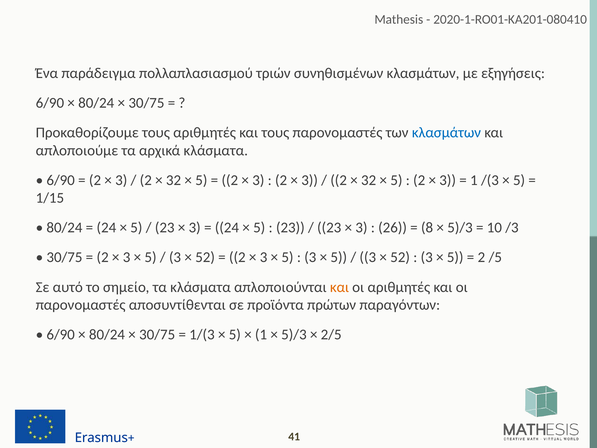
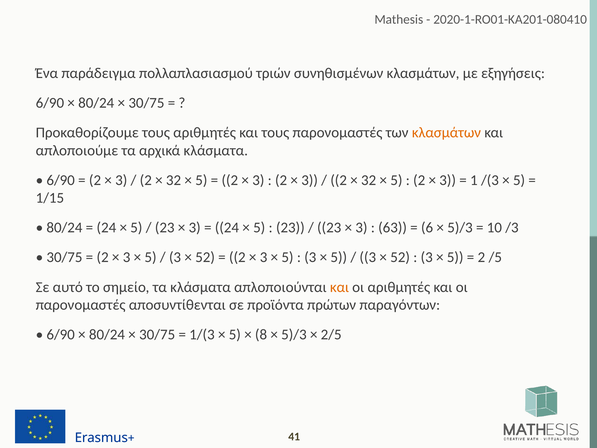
κλασμάτων at (446, 132) colour: blue -> orange
26: 26 -> 63
8: 8 -> 6
1 at (261, 334): 1 -> 8
